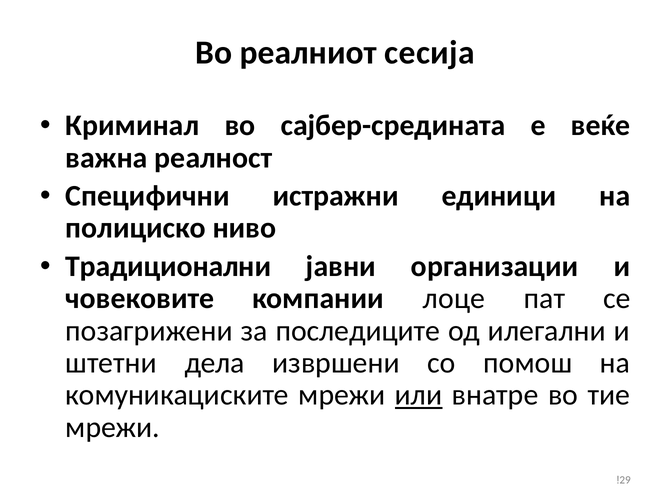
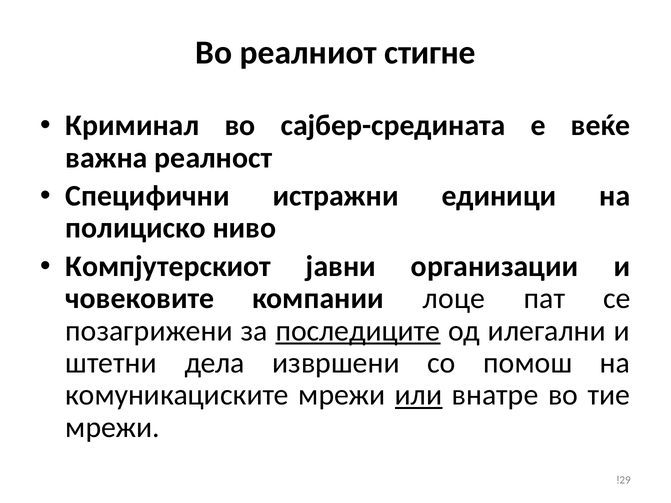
сесија: сесија -> стигне
Традиционални: Традиционални -> Компјутерскиот
последиците underline: none -> present
